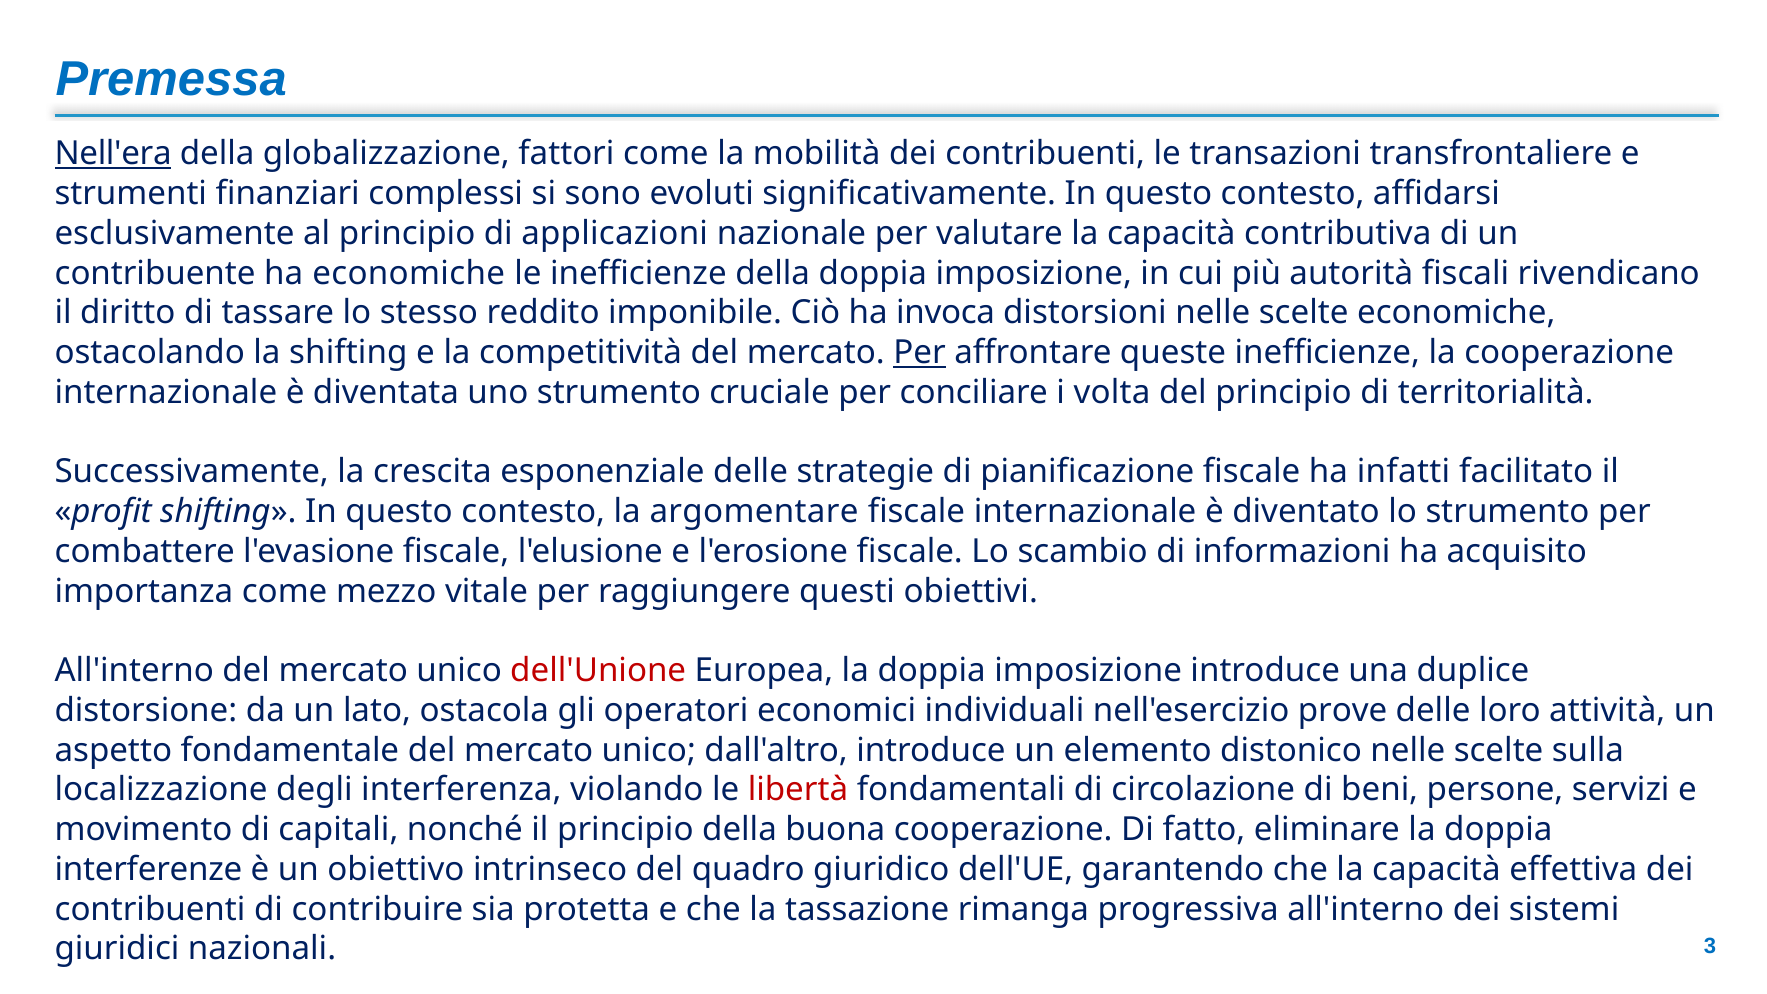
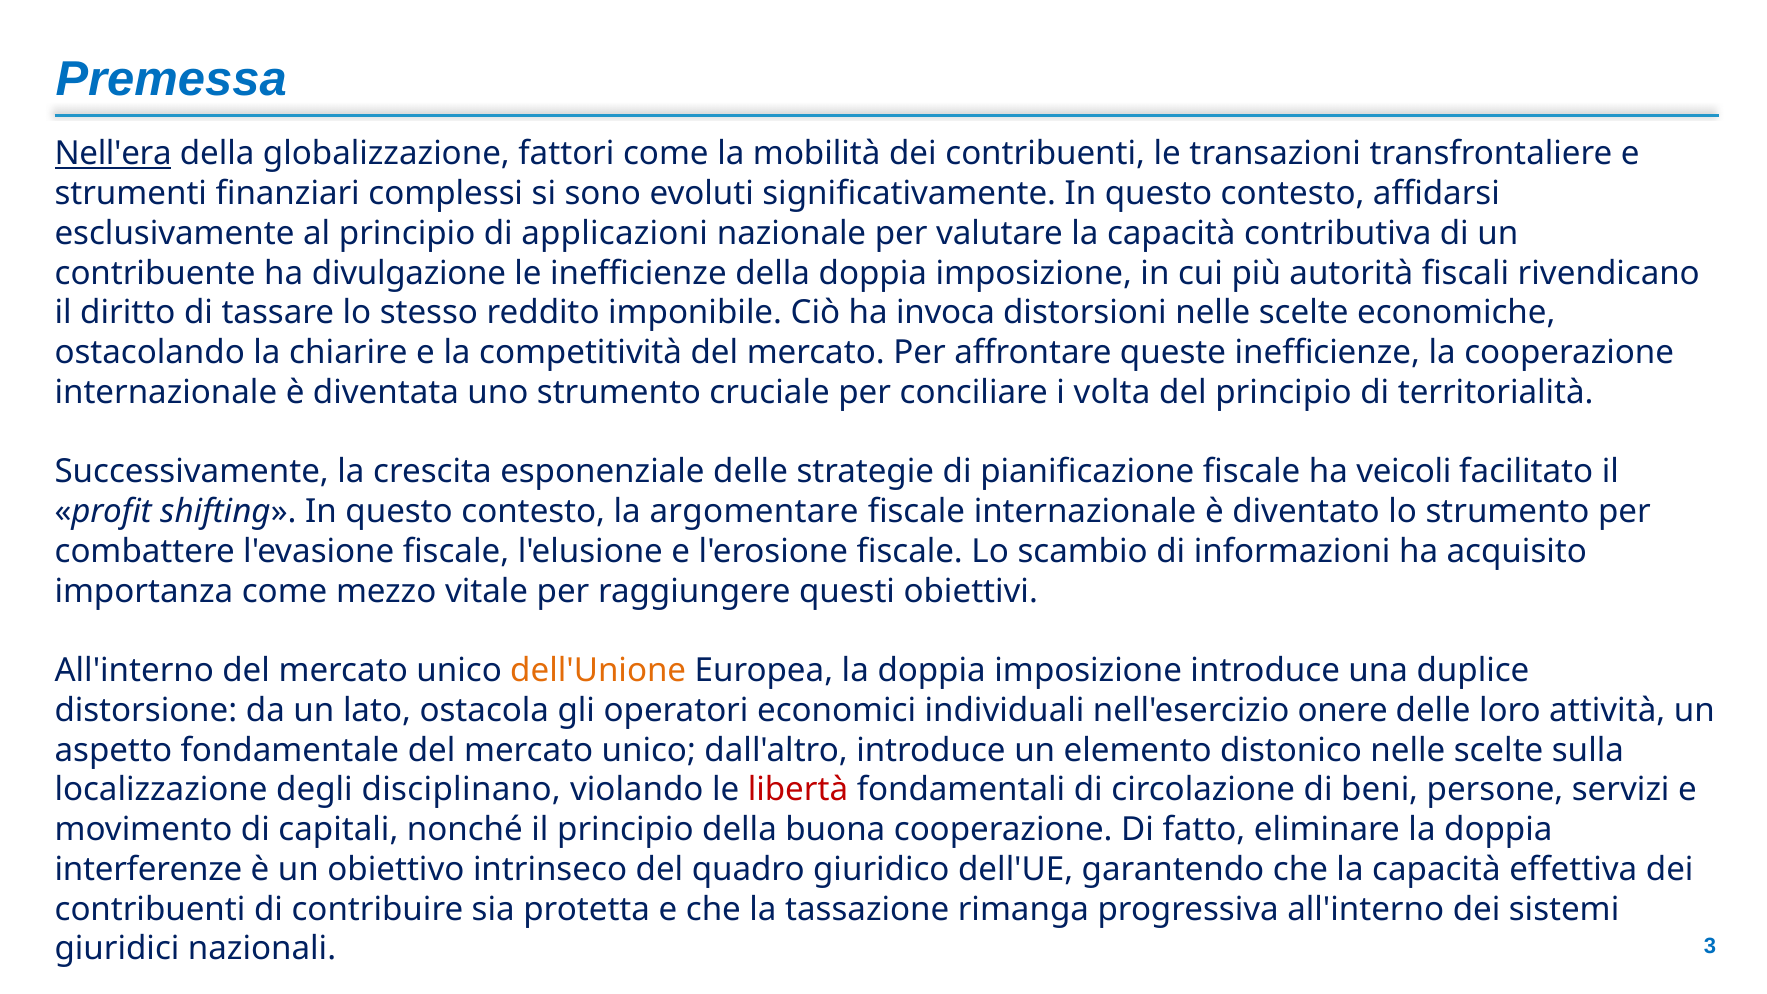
ha economiche: economiche -> divulgazione
la shifting: shifting -> chiarire
Per at (920, 353) underline: present -> none
infatti: infatti -> veicoli
dell'Unione colour: red -> orange
prove: prove -> onere
interferenza: interferenza -> disciplinano
